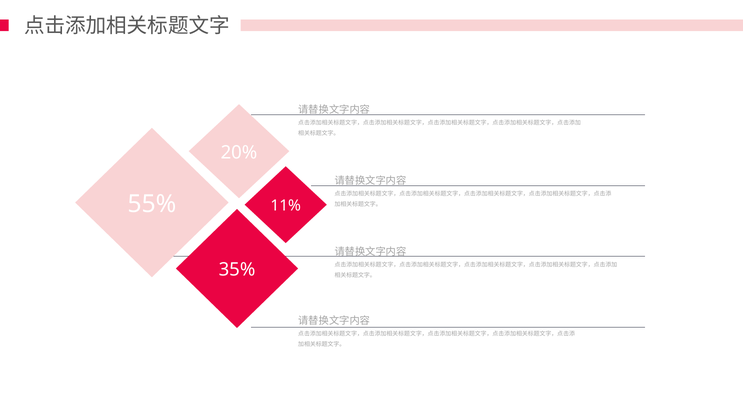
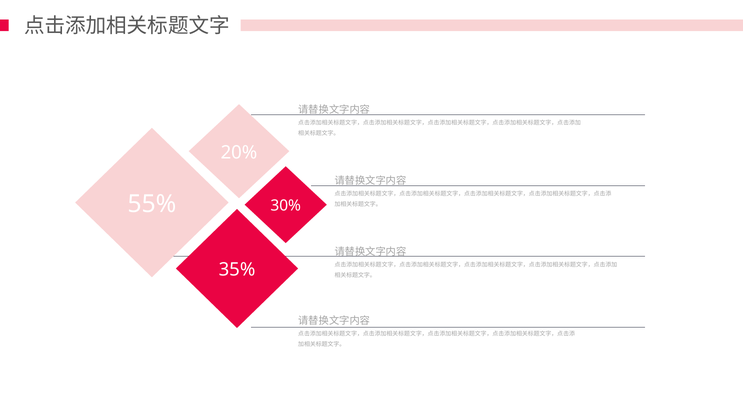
11%: 11% -> 30%
